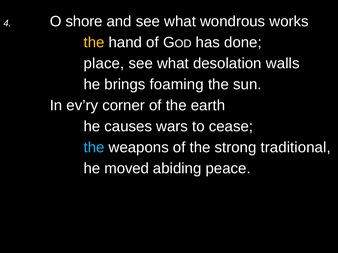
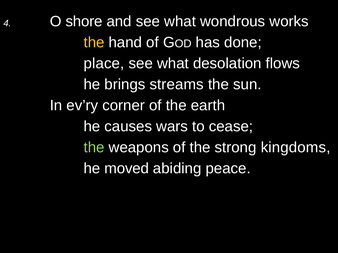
walls: walls -> flows
foaming: foaming -> streams
the at (94, 148) colour: light blue -> light green
traditional: traditional -> kingdoms
